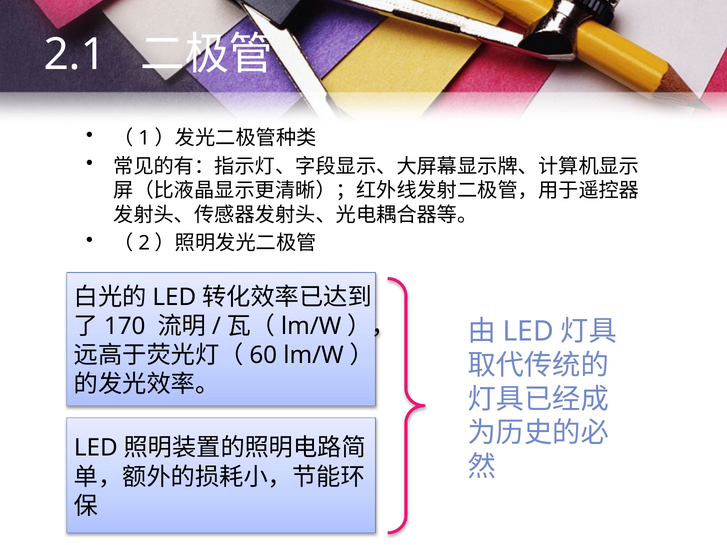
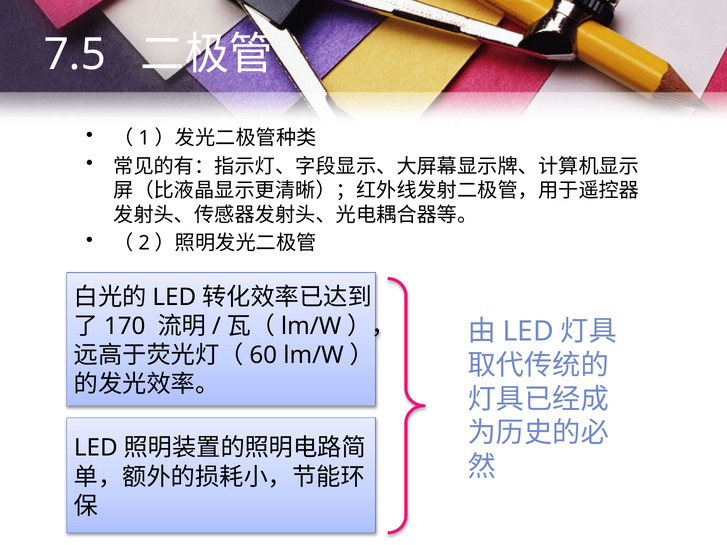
2.1: 2.1 -> 7.5
